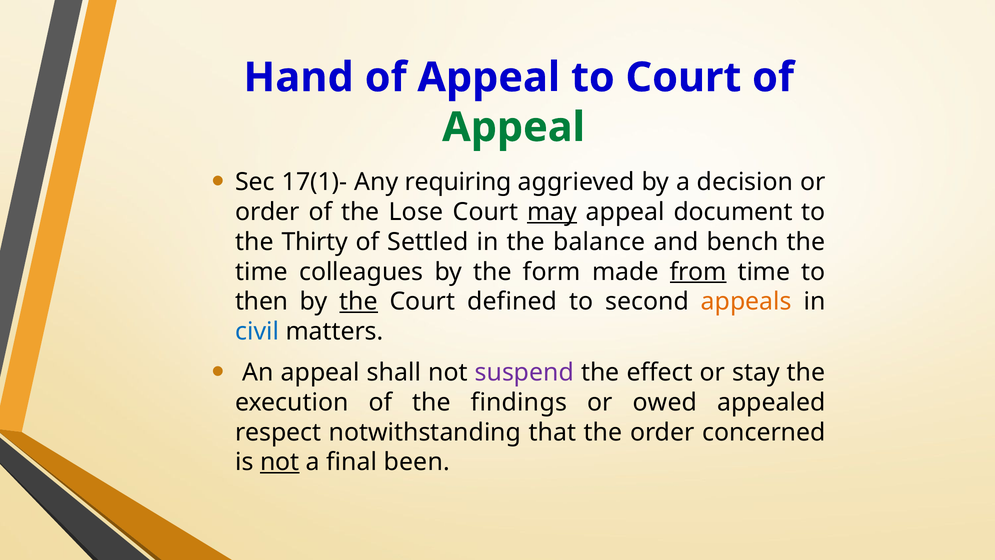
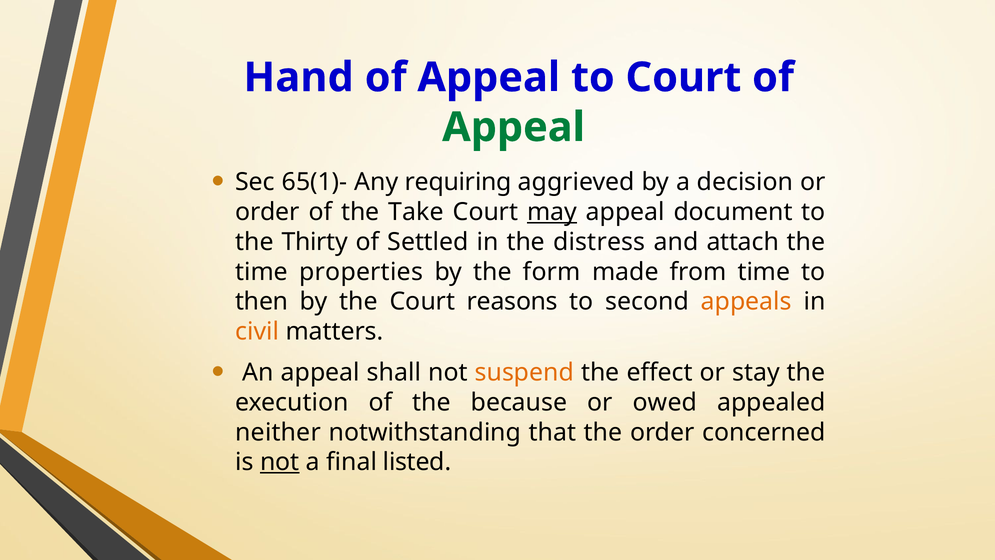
17(1)-: 17(1)- -> 65(1)-
Lose: Lose -> Take
balance: balance -> distress
bench: bench -> attach
colleagues: colleagues -> properties
from underline: present -> none
the at (359, 301) underline: present -> none
defined: defined -> reasons
civil colour: blue -> orange
suspend colour: purple -> orange
findings: findings -> because
respect: respect -> neither
been: been -> listed
